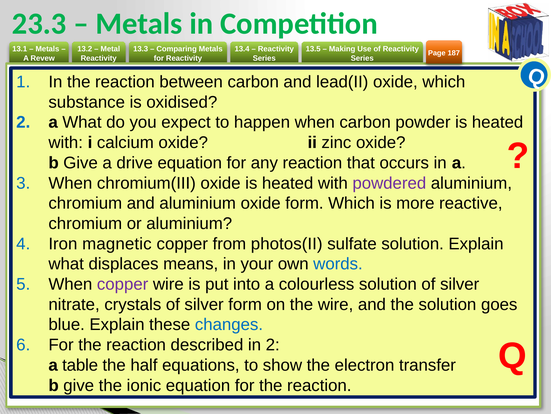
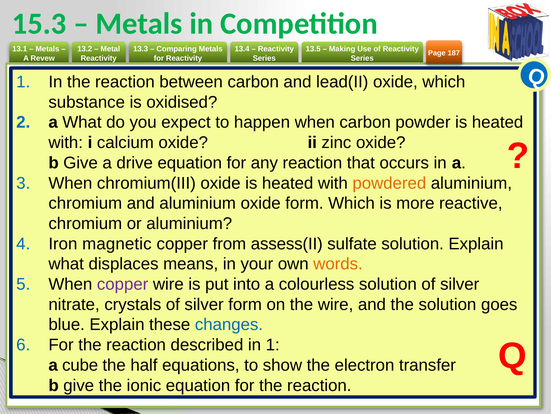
23.3: 23.3 -> 15.3
powdered colour: purple -> orange
photos(II: photos(II -> assess(II
words colour: blue -> orange
in 2: 2 -> 1
table: table -> cube
